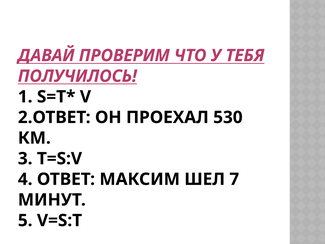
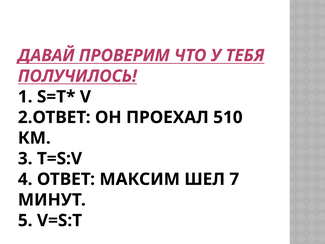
530: 530 -> 510
